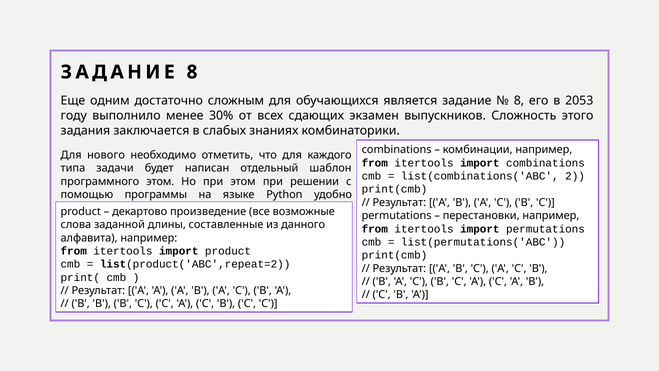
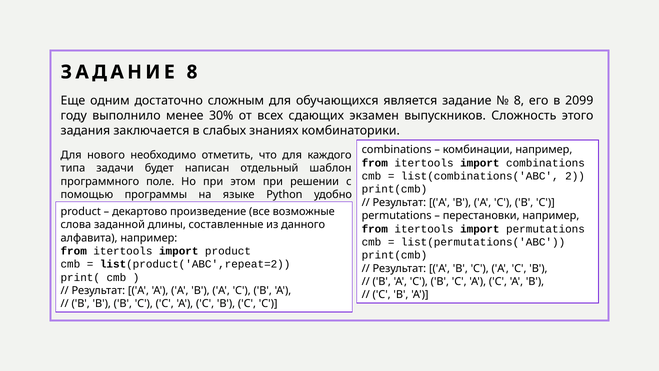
2053: 2053 -> 2099
программного этом: этом -> поле
